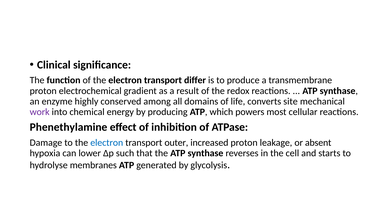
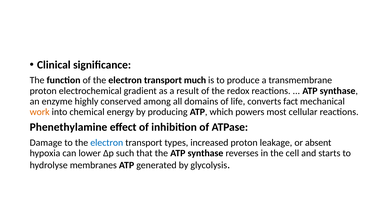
differ: differ -> much
site: site -> fact
work colour: purple -> orange
outer: outer -> types
